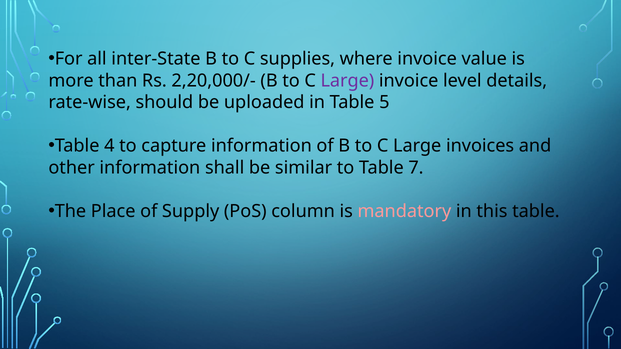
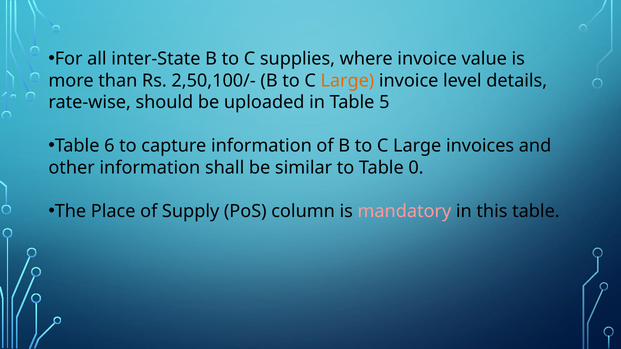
2,20,000/-: 2,20,000/- -> 2,50,100/-
Large at (347, 81) colour: purple -> orange
4: 4 -> 6
7: 7 -> 0
